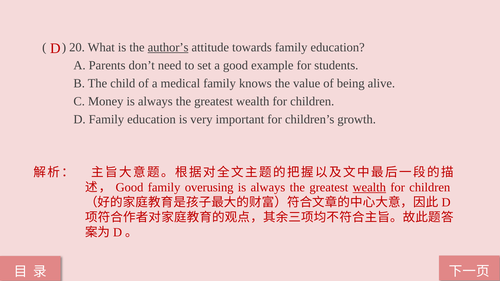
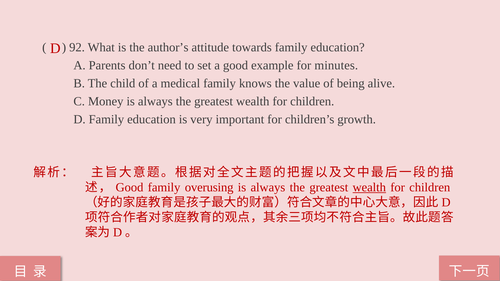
20: 20 -> 92
author’s underline: present -> none
students: students -> minutes
